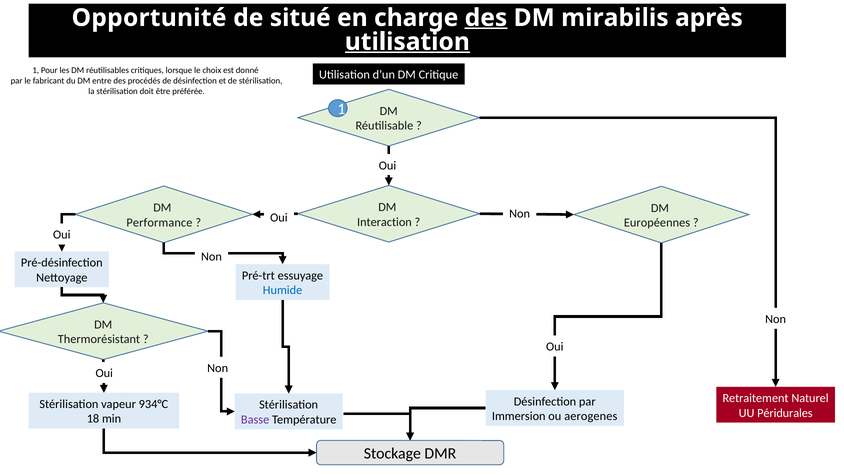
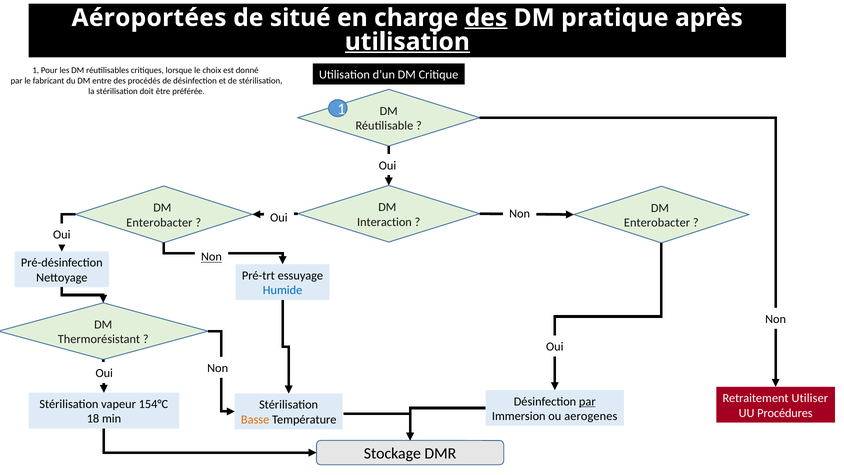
Opportunité: Opportunité -> Aéroportées
mirabilis: mirabilis -> pratique
Performance at (159, 222): Performance -> Enterobacter
Européennes at (657, 223): Européennes -> Enterobacter
Non at (211, 257) underline: none -> present
Naturel: Naturel -> Utiliser
par at (587, 401) underline: none -> present
934°C: 934°C -> 154°C
Péridurales: Péridurales -> Procédures
Basse colour: purple -> orange
